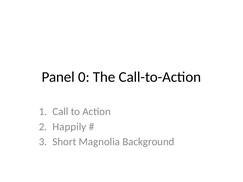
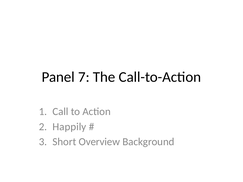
0: 0 -> 7
Magnolia: Magnolia -> Overview
